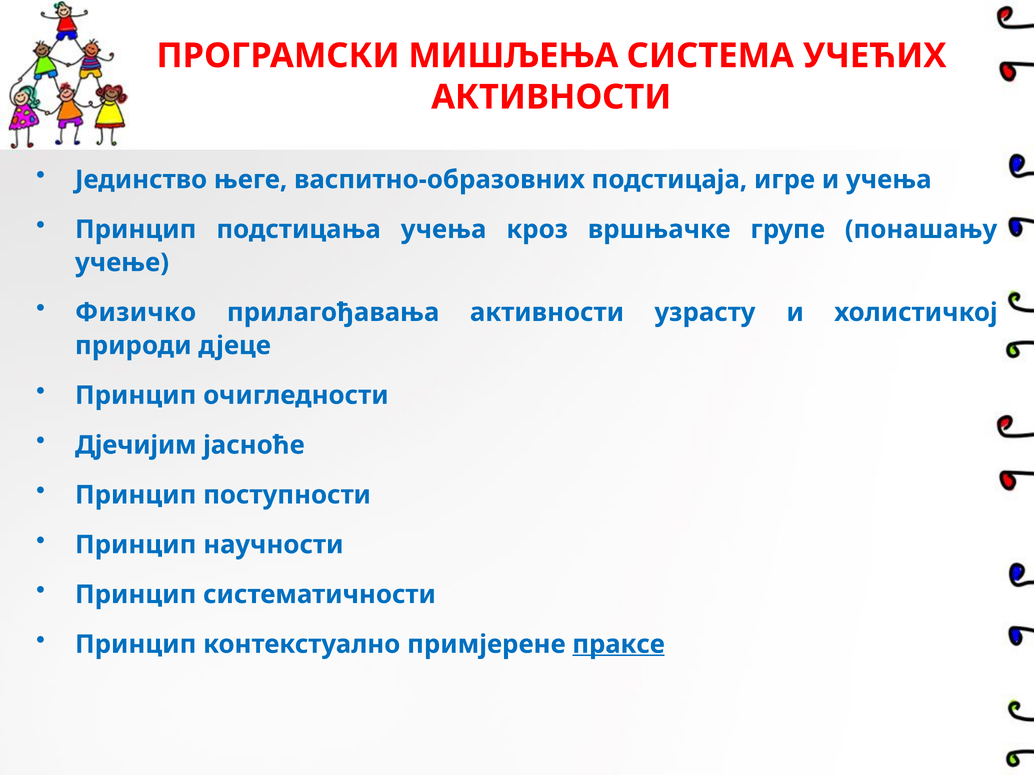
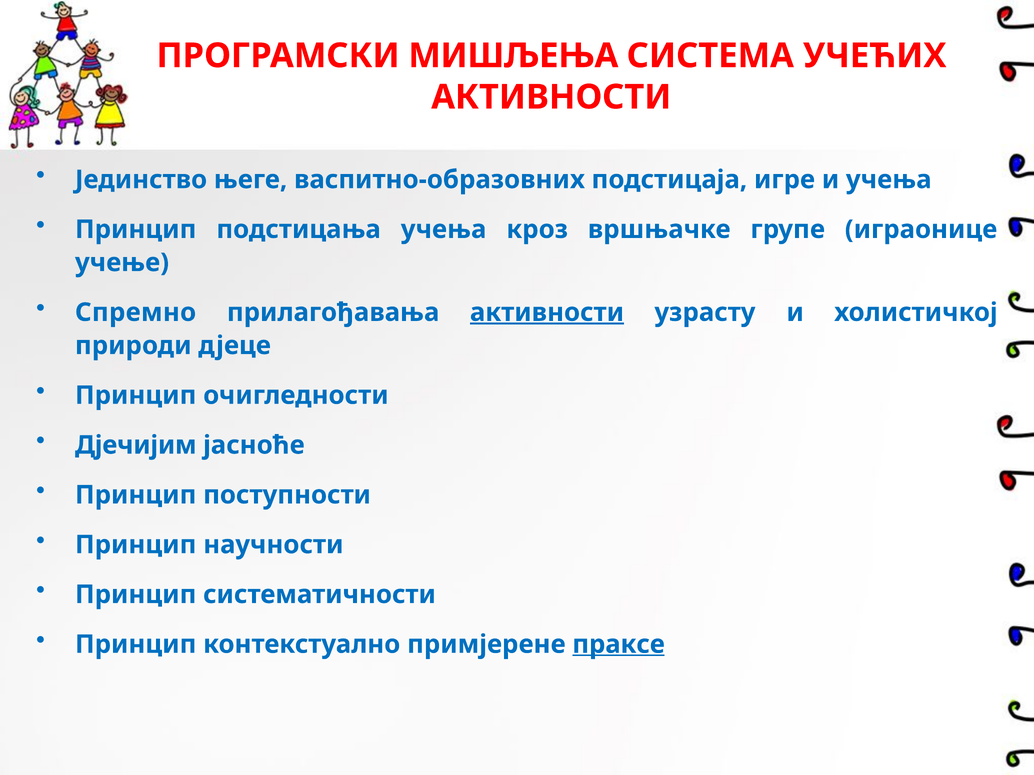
понашању: понашању -> играонице
Физичко: Физичко -> Спремно
активности at (547, 313) underline: none -> present
